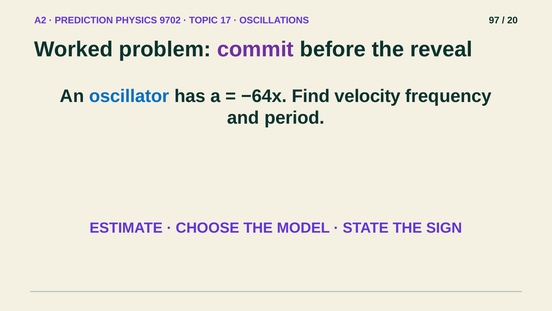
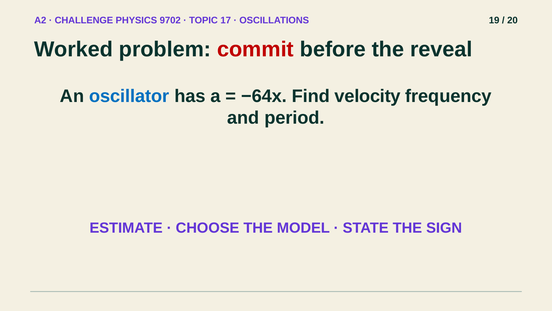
PREDICTION: PREDICTION -> CHALLENGE
97: 97 -> 19
commit colour: purple -> red
